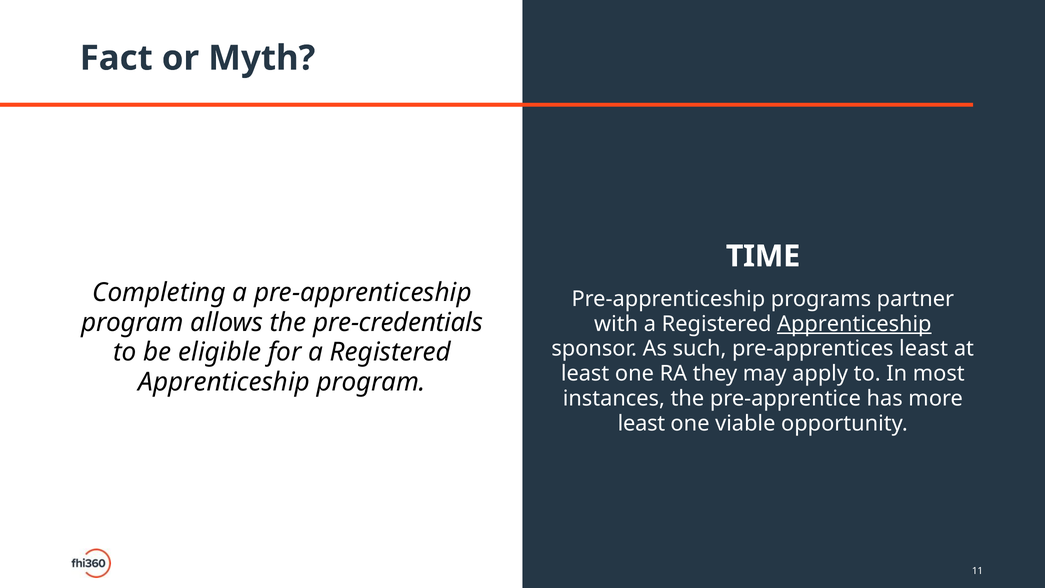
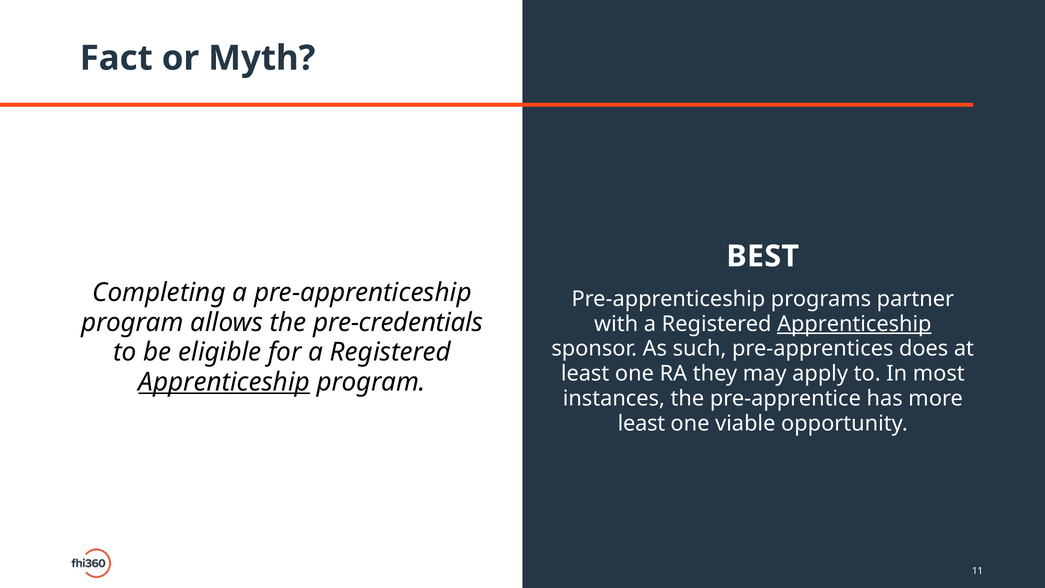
TIME: TIME -> BEST
pre-apprentices least: least -> does
Apprenticeship at (224, 382) underline: none -> present
